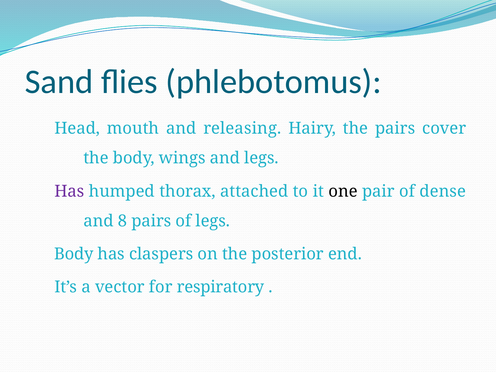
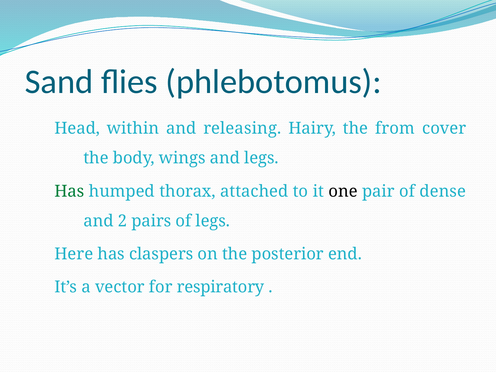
mouth: mouth -> within
the pairs: pairs -> from
Has at (69, 191) colour: purple -> green
8: 8 -> 2
Body at (74, 254): Body -> Here
